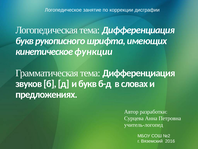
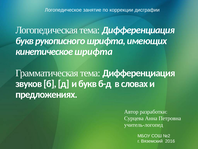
кинетическое функции: функции -> шрифта
